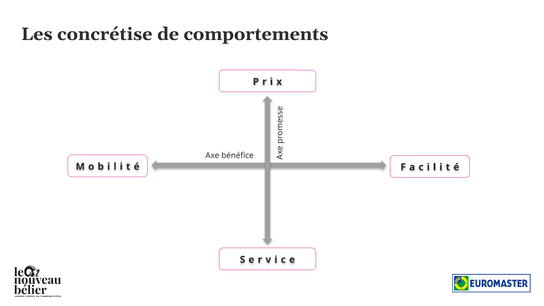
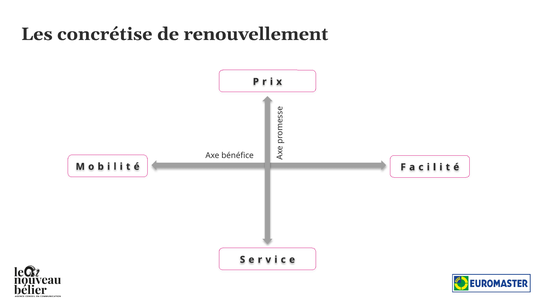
comportements: comportements -> renouvellement
